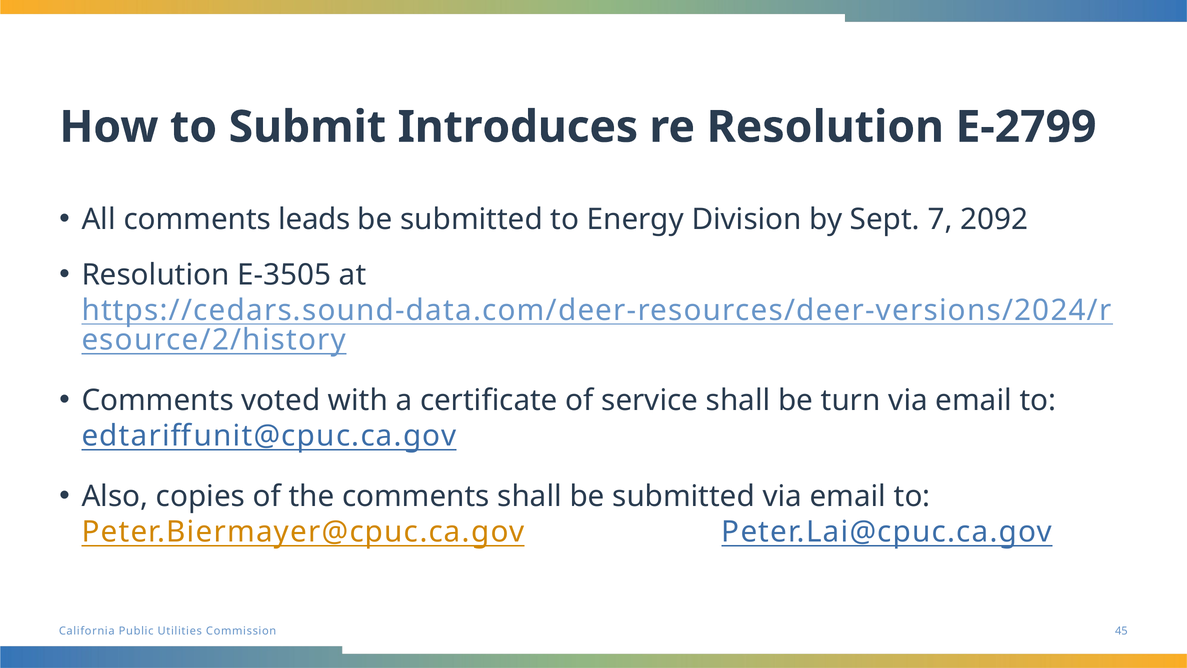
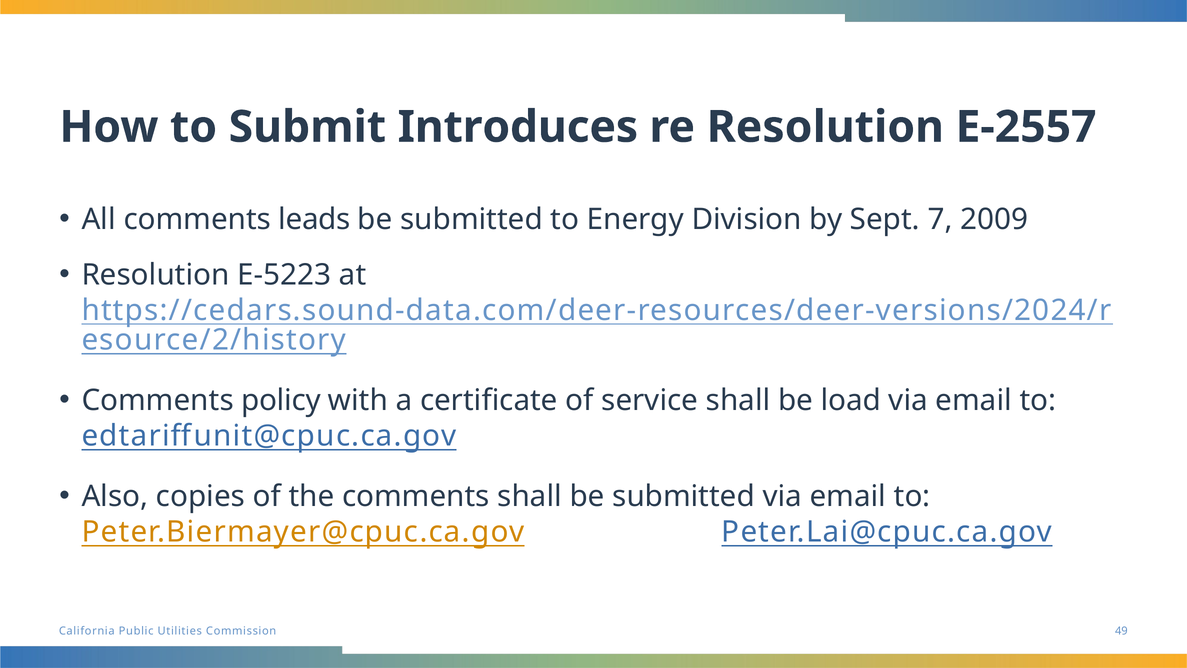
E-2799: E-2799 -> E-2557
2092: 2092 -> 2009
E-3505: E-3505 -> E-5223
voted: voted -> policy
turn: turn -> load
45: 45 -> 49
